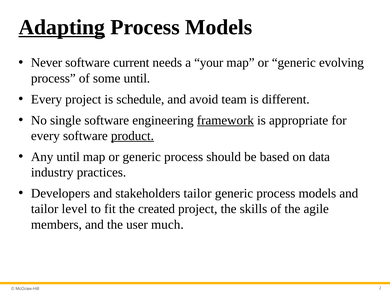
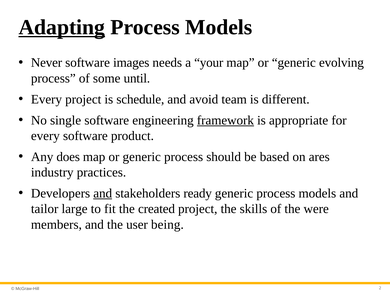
current: current -> images
product underline: present -> none
Any until: until -> does
data: data -> ares
and at (103, 194) underline: none -> present
stakeholders tailor: tailor -> ready
level: level -> large
agile: agile -> were
much: much -> being
